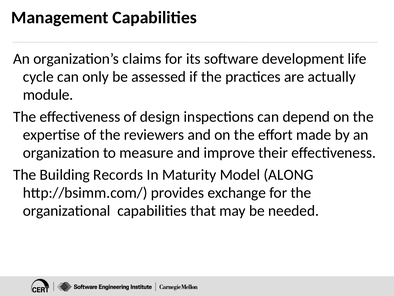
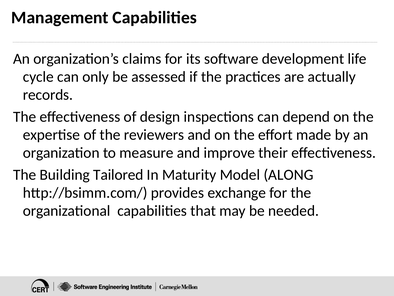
module: module -> records
Records: Records -> Tailored
